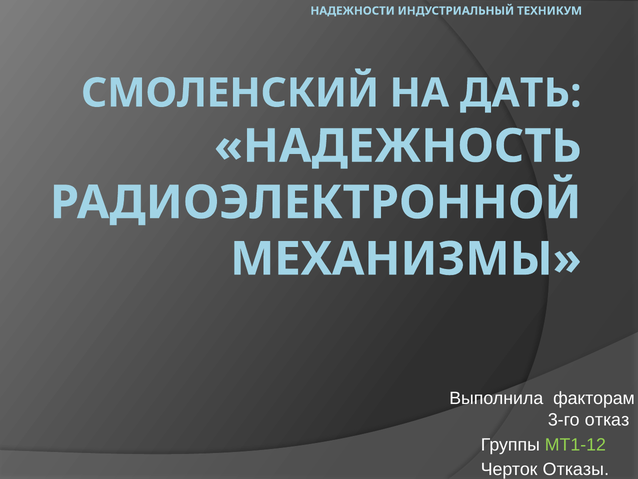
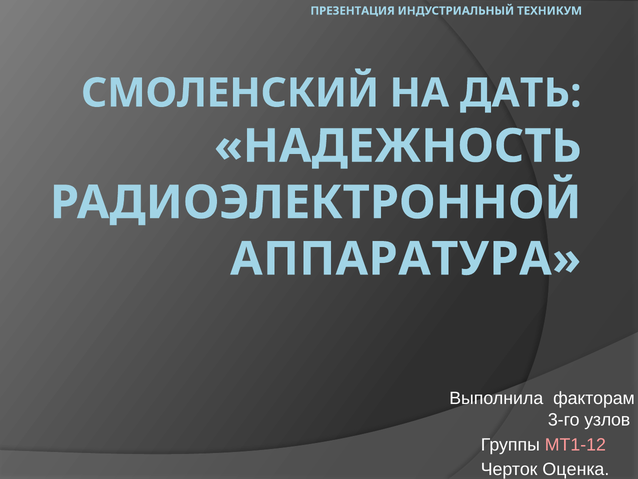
НАДЕЖНОСТИ: НАДЕЖНОСТИ -> ПРЕЗЕНТАЦИЯ
МЕХАНИЗМЫ: МЕХАНИЗМЫ -> АППАРАТУРА
отказ: отказ -> узлов
МТ1-12 colour: light green -> pink
Отказы: Отказы -> Оценка
